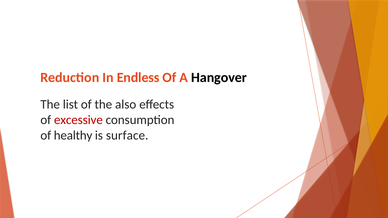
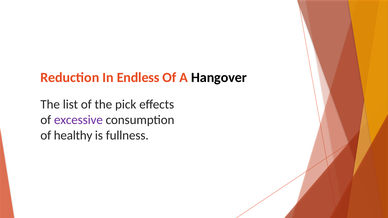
also: also -> pick
excessive colour: red -> purple
surface: surface -> fullness
